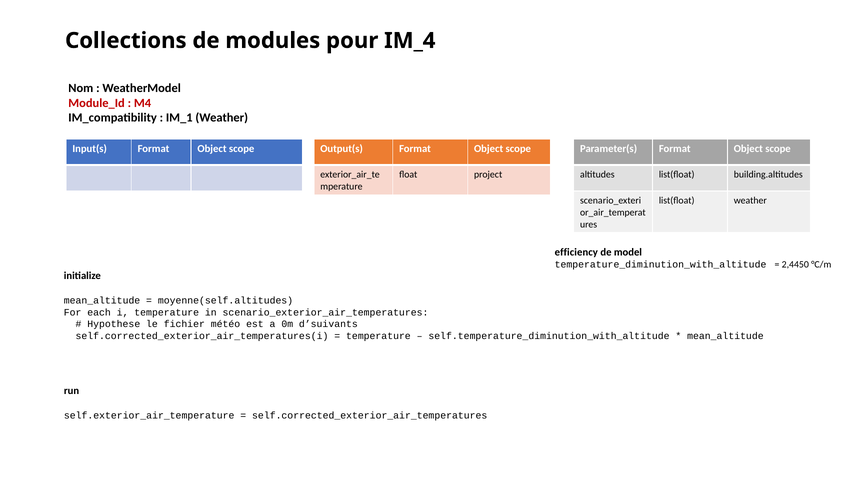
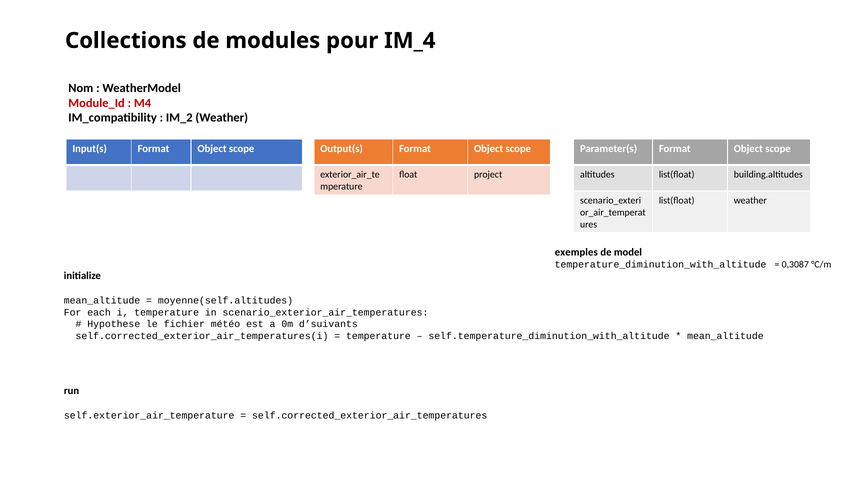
IM_1: IM_1 -> IM_2
efficiency: efficiency -> exemples
2,4450: 2,4450 -> 0,3087
